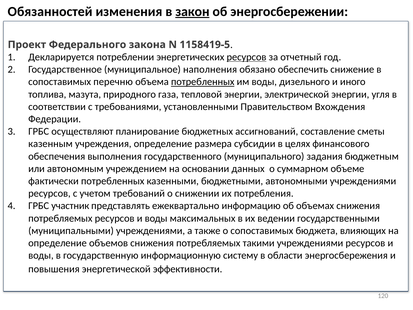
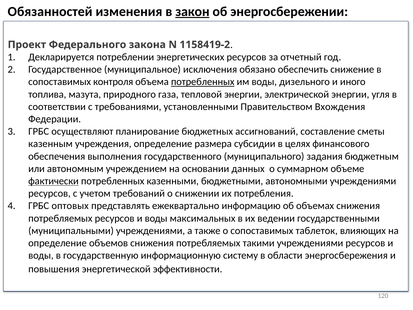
1158419-5: 1158419-5 -> 1158419-2
ресурсов at (247, 57) underline: present -> none
наполнения: наполнения -> исключения
перечню: перечню -> контроля
фактически underline: none -> present
участник: участник -> оптовых
бюджета: бюджета -> таблеток
